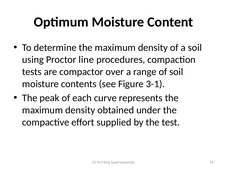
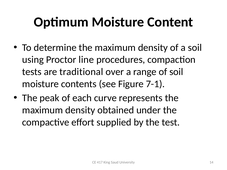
compactor: compactor -> traditional
3-1: 3-1 -> 7-1
